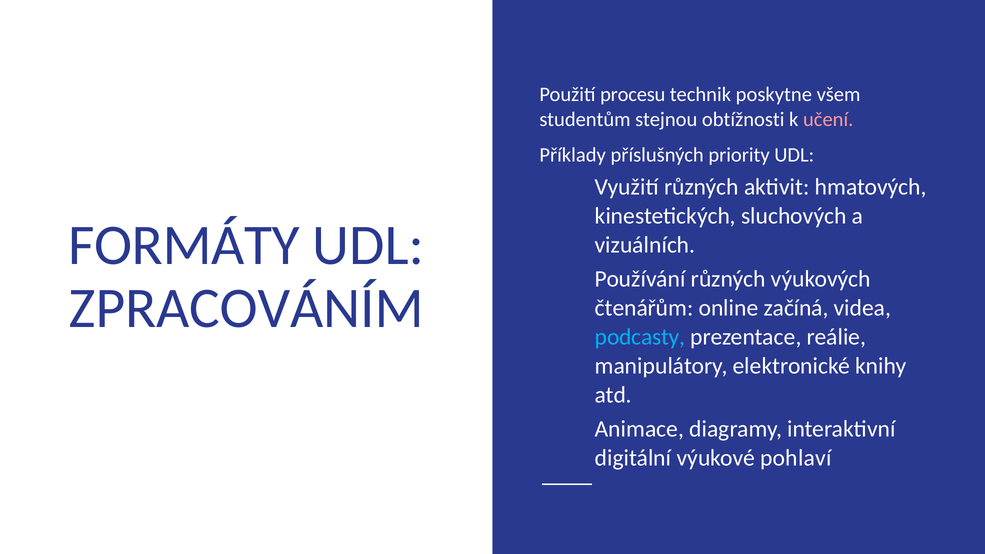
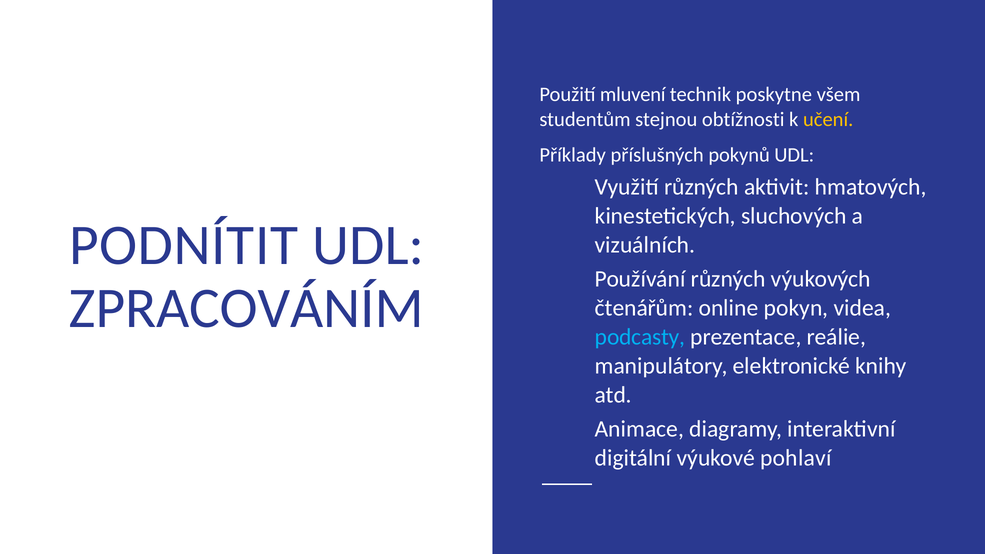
procesu: procesu -> mluvení
učení colour: pink -> yellow
priority: priority -> pokynů
FORMÁTY: FORMÁTY -> PODNÍTIT
začíná: začíná -> pokyn
